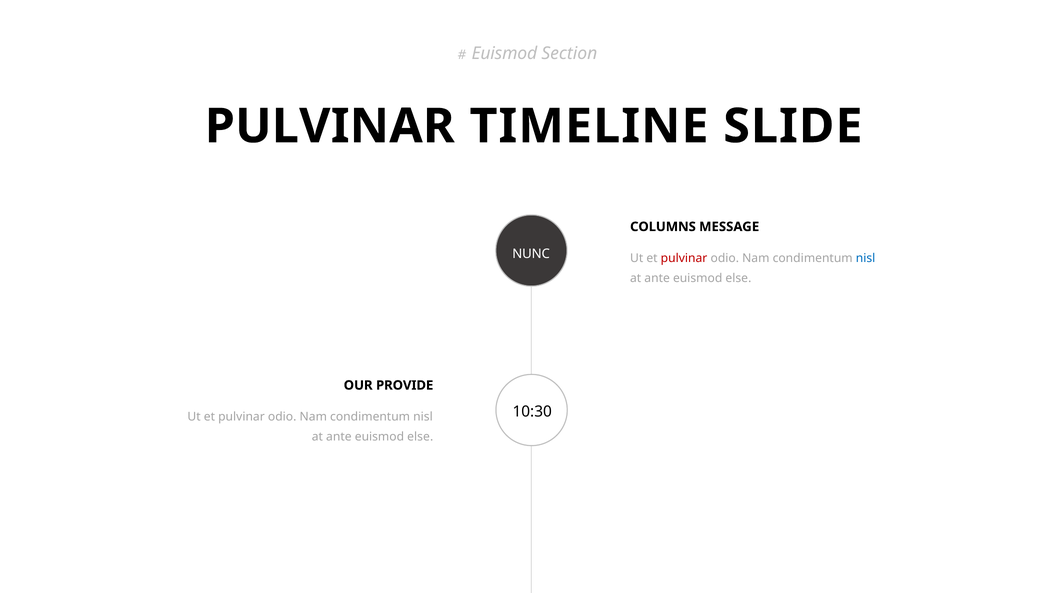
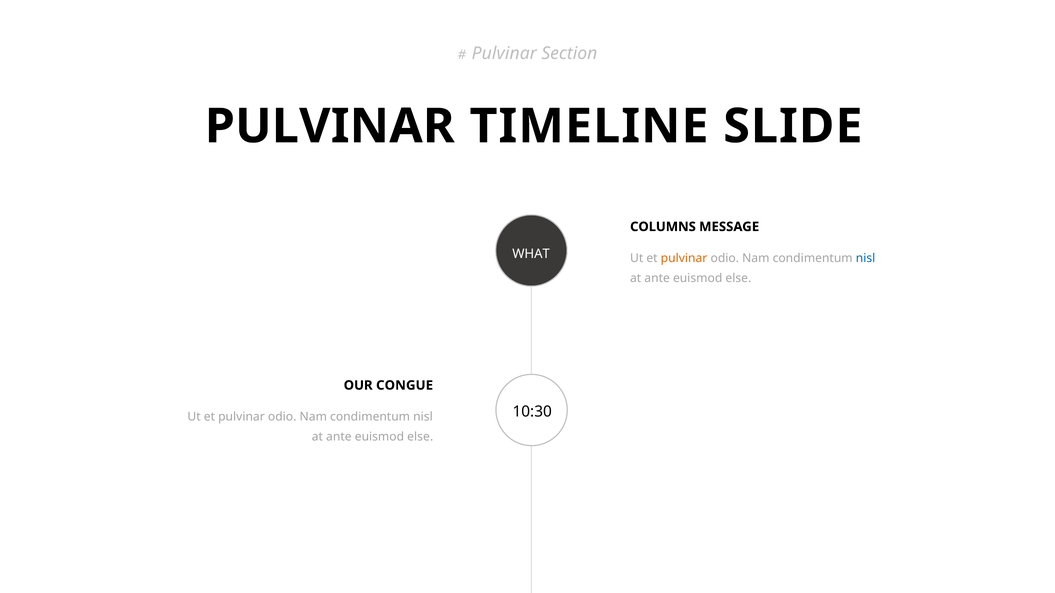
Euismod at (504, 53): Euismod -> Pulvinar
NUNC: NUNC -> WHAT
pulvinar at (684, 258) colour: red -> orange
PROVIDE: PROVIDE -> CONGUE
